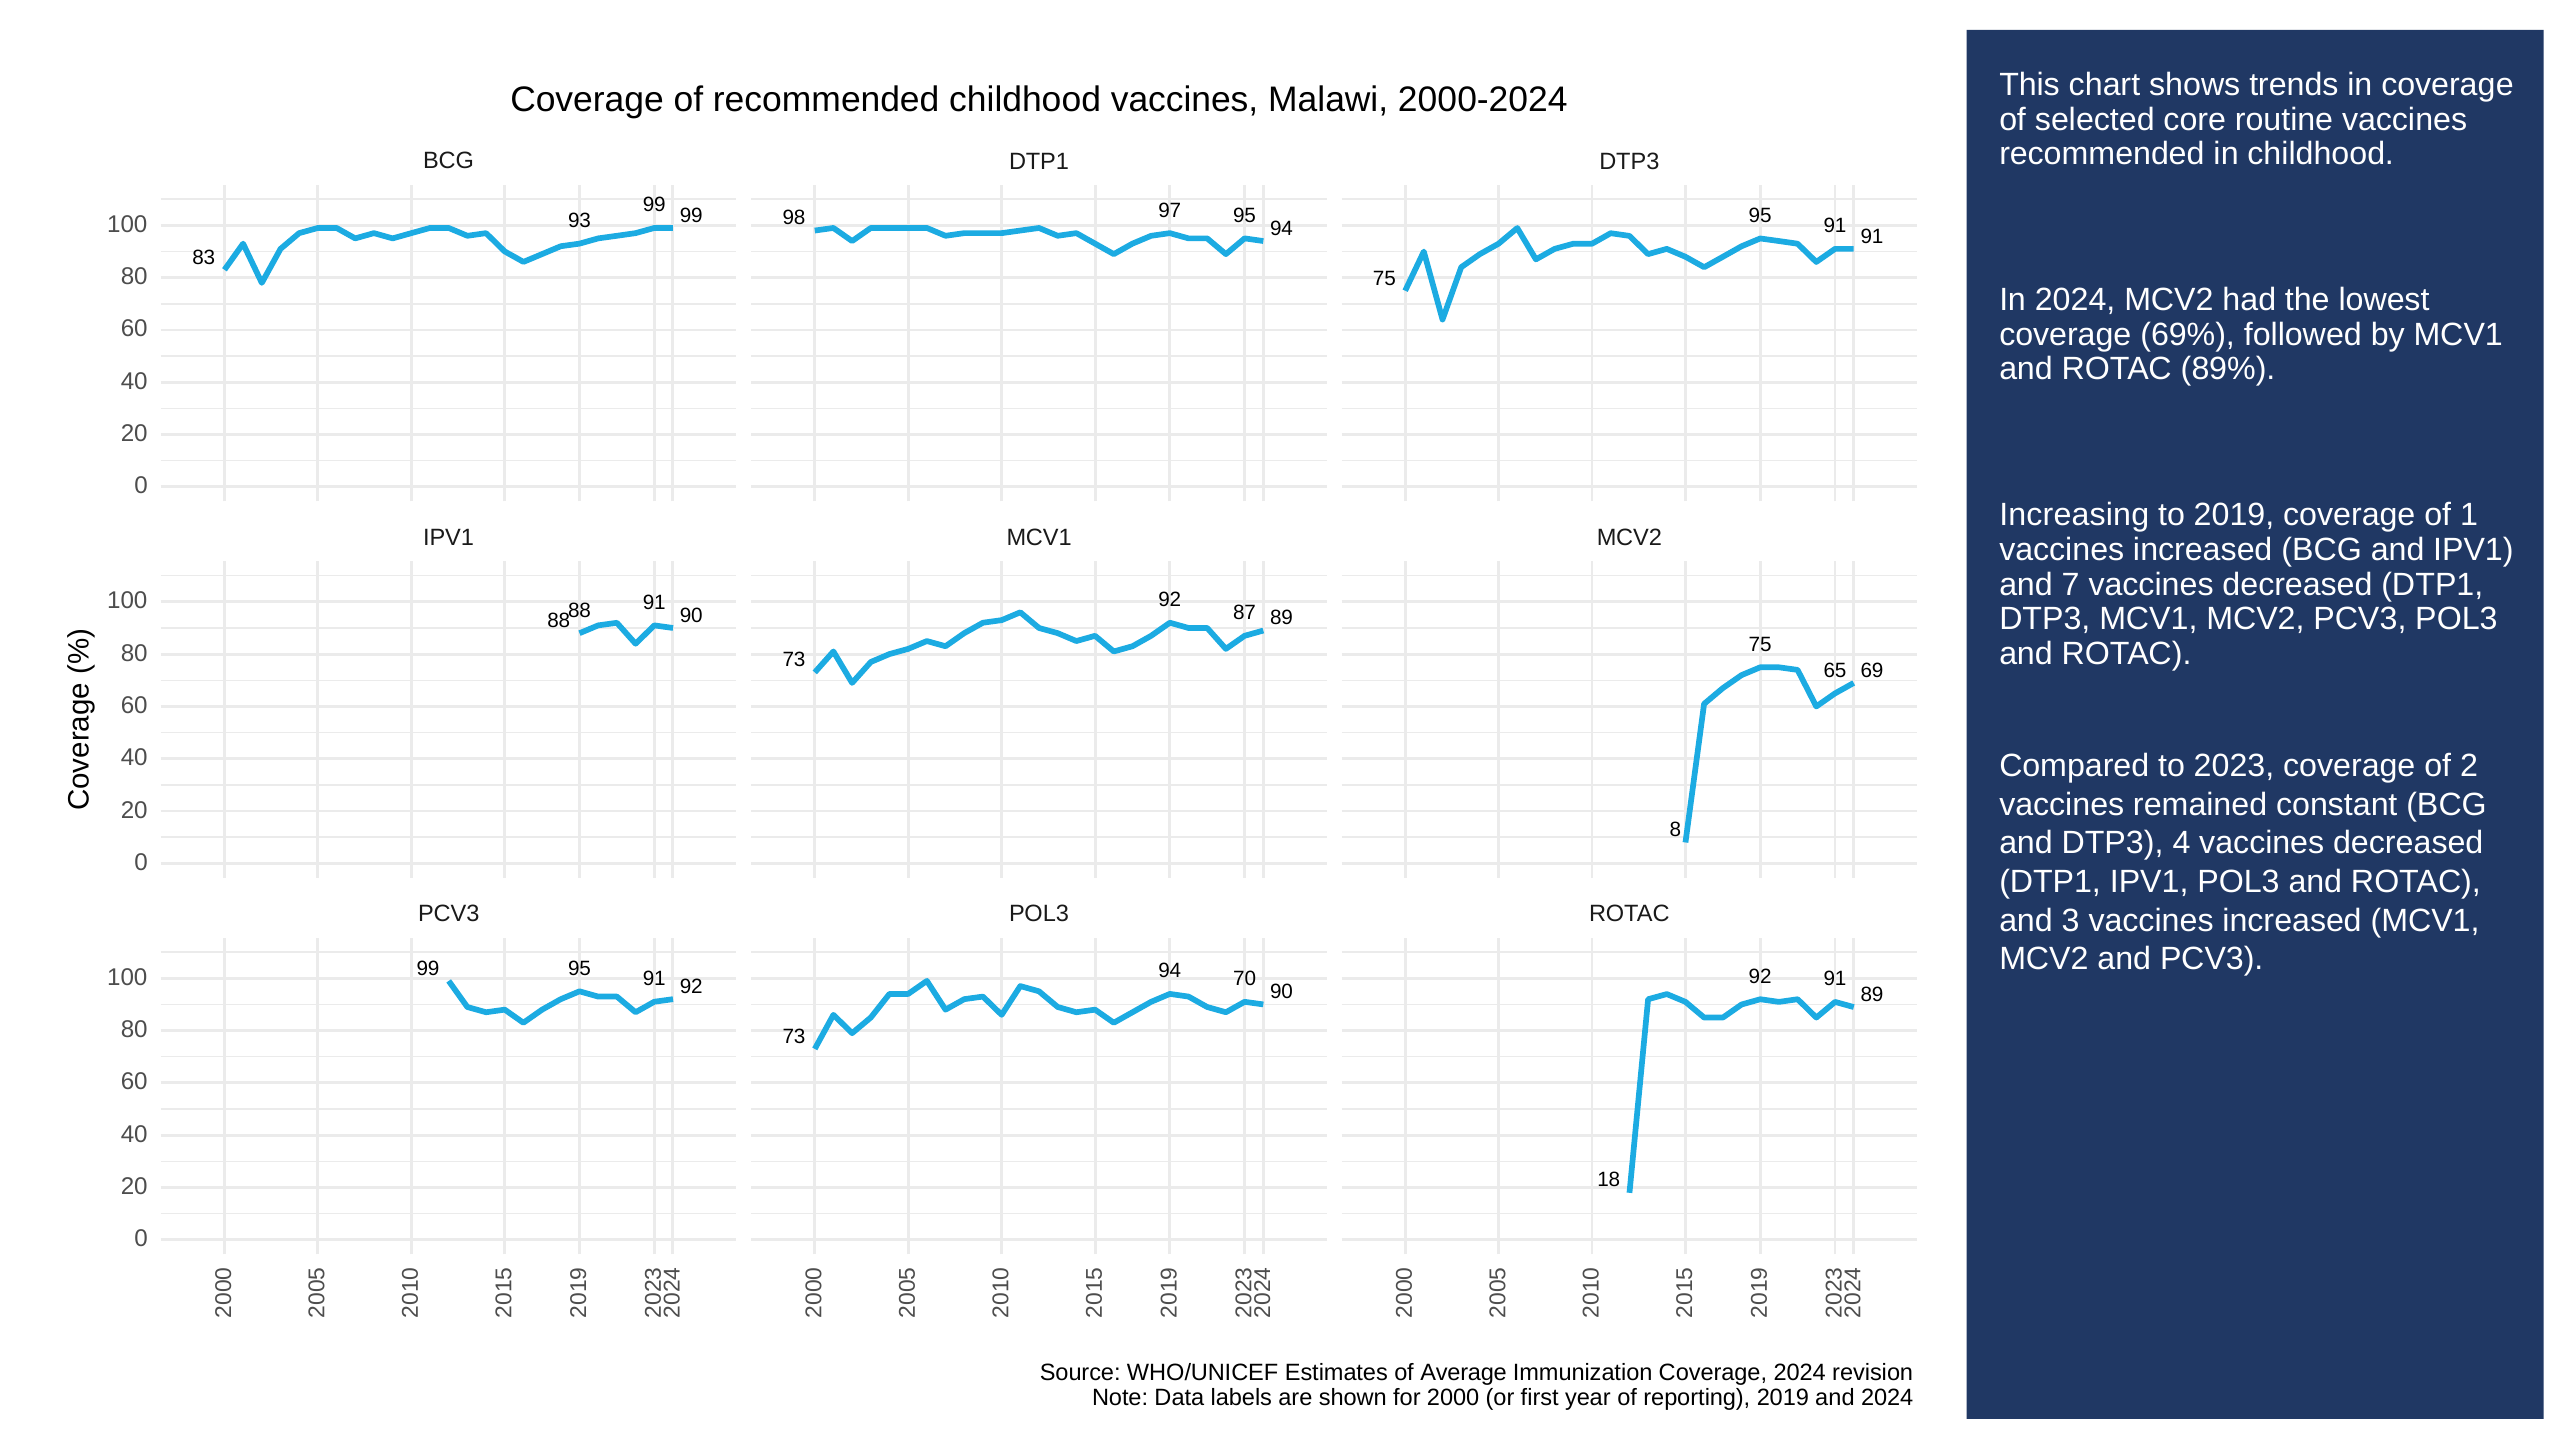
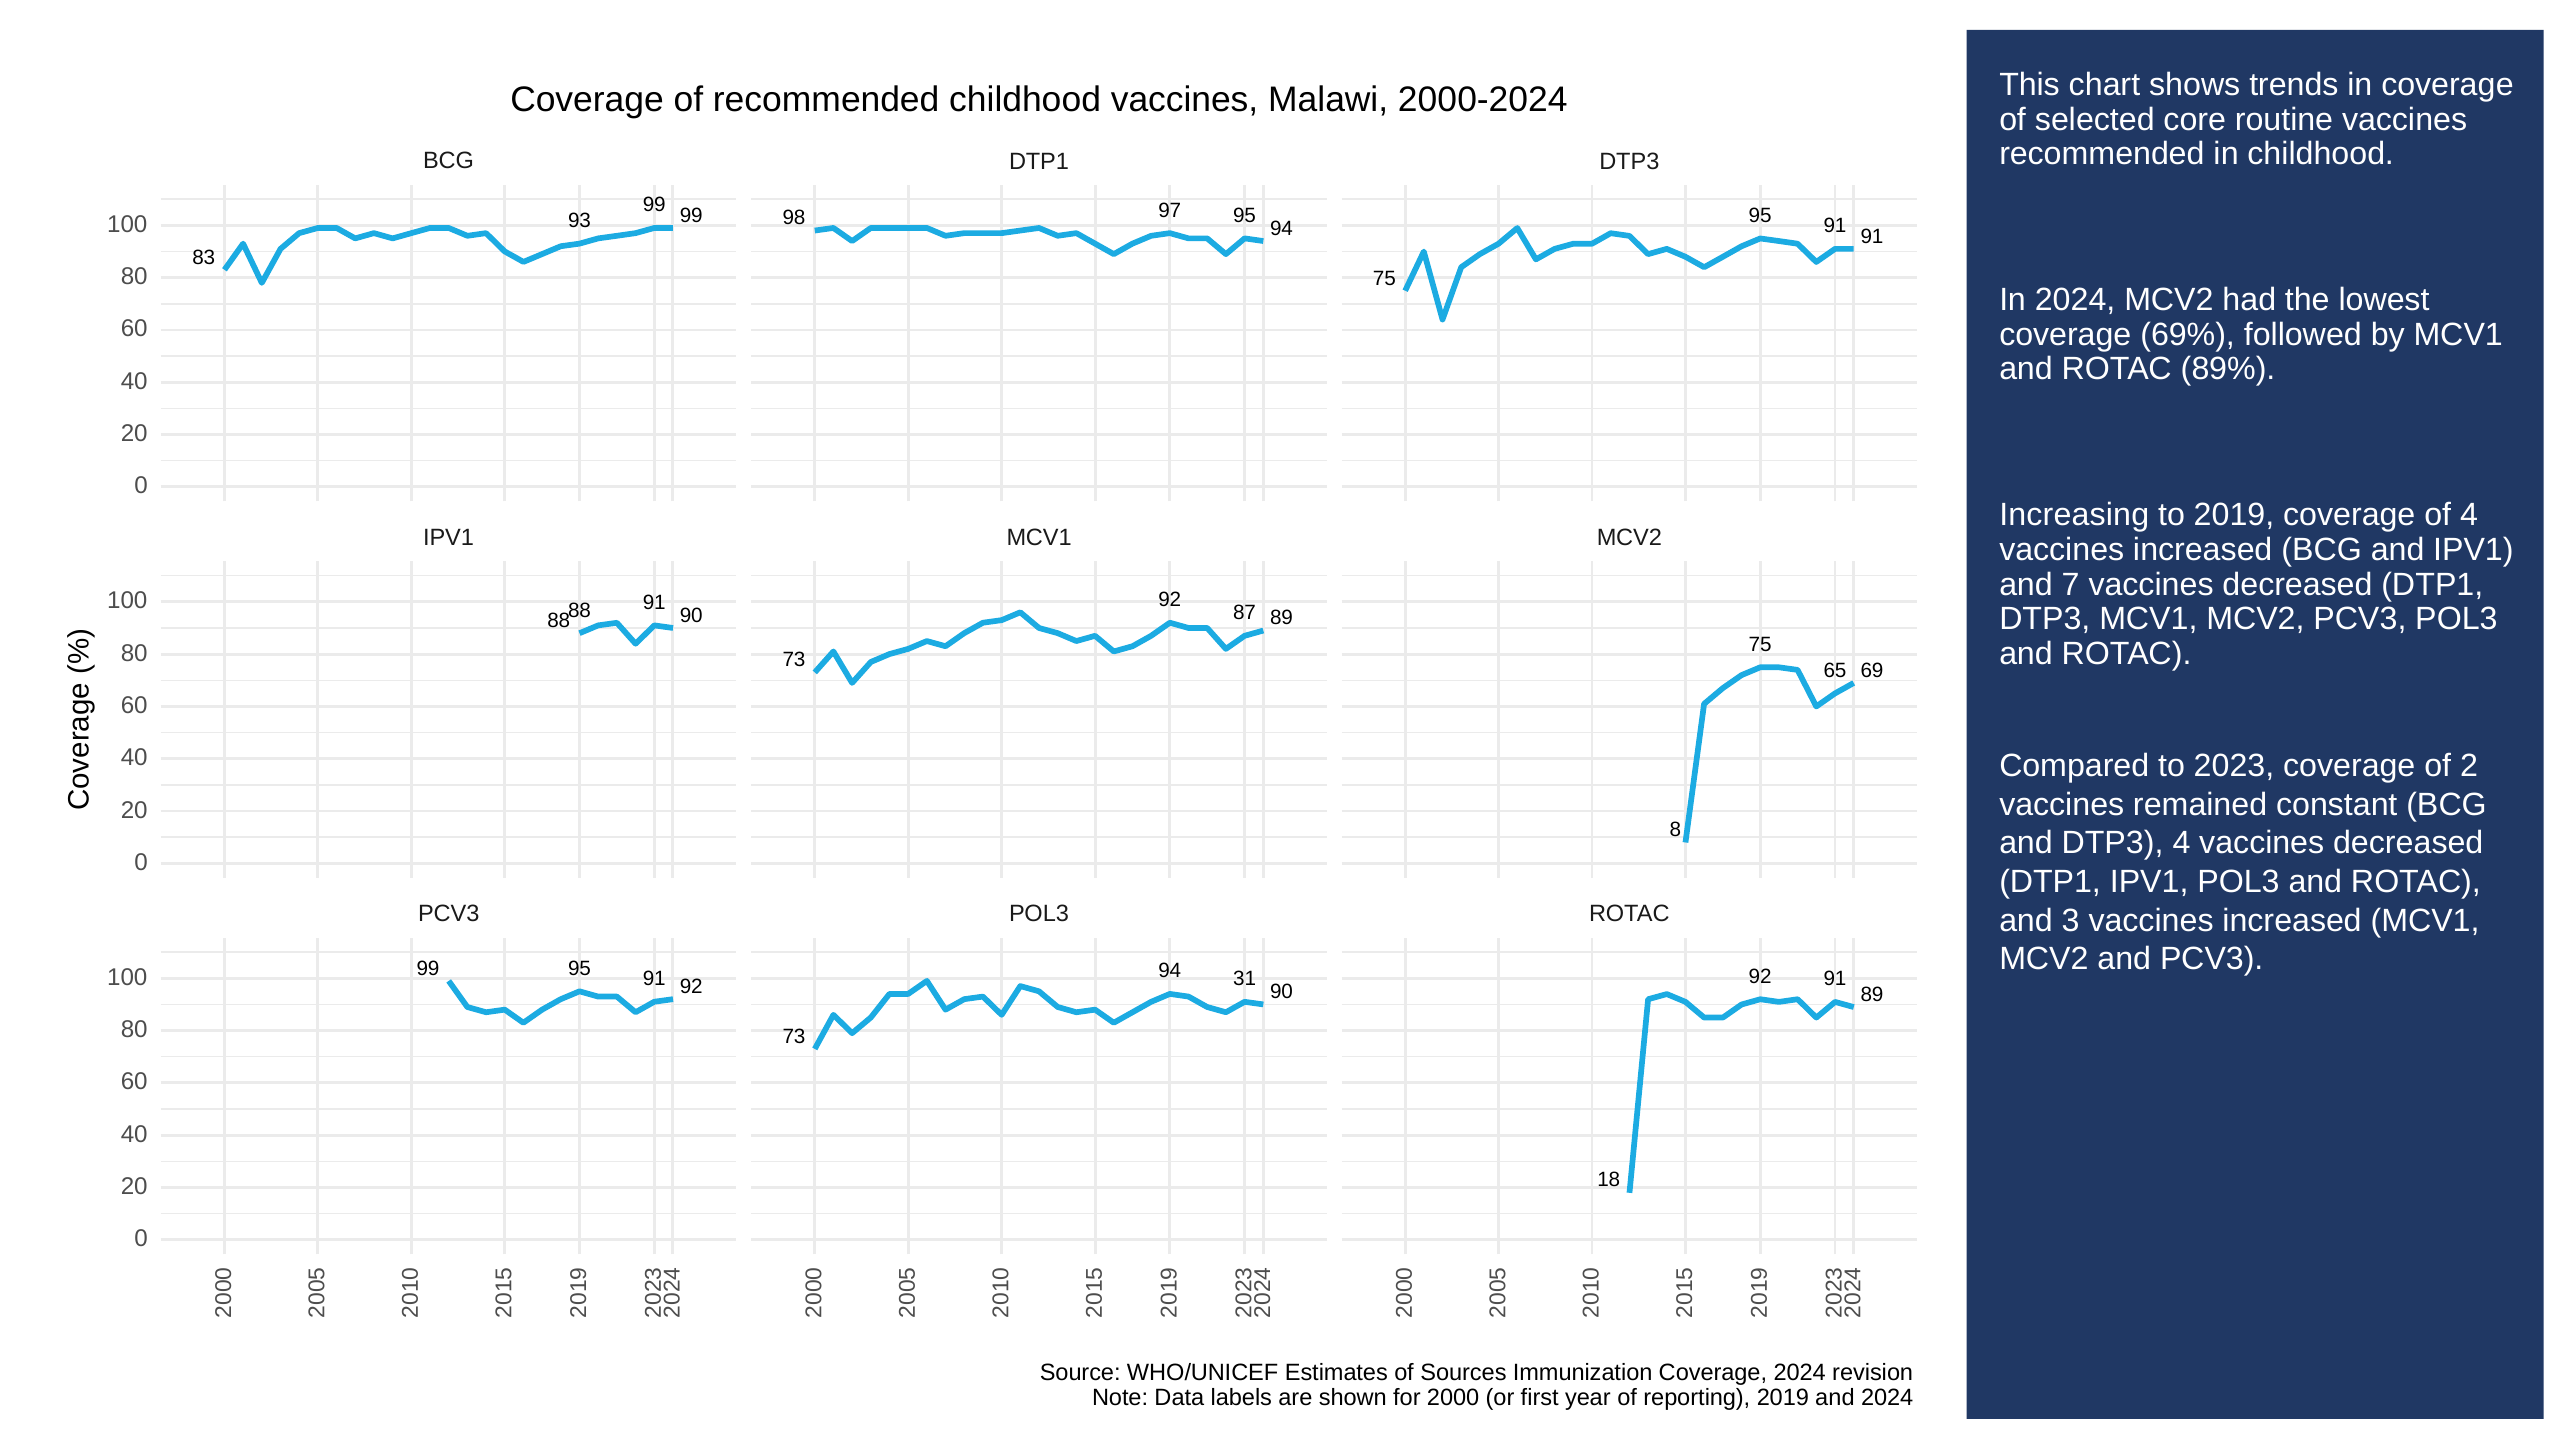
of 1: 1 -> 4
70: 70 -> 31
Average: Average -> Sources
